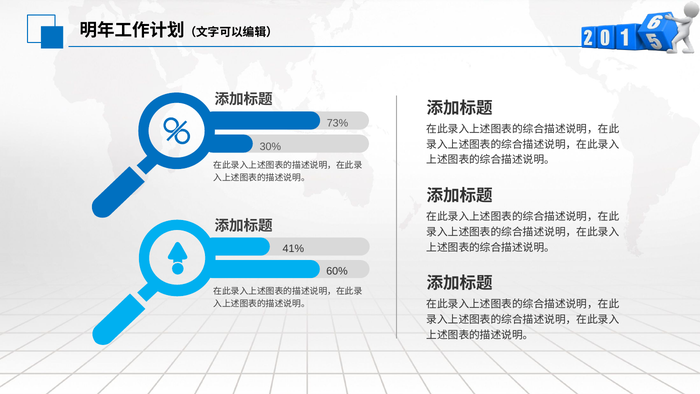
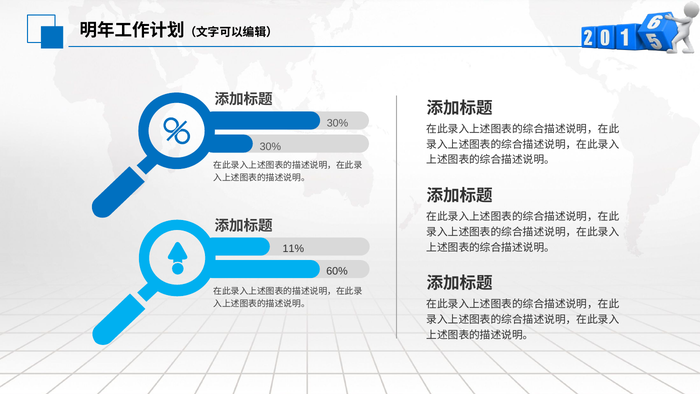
73% at (337, 123): 73% -> 30%
41%: 41% -> 11%
